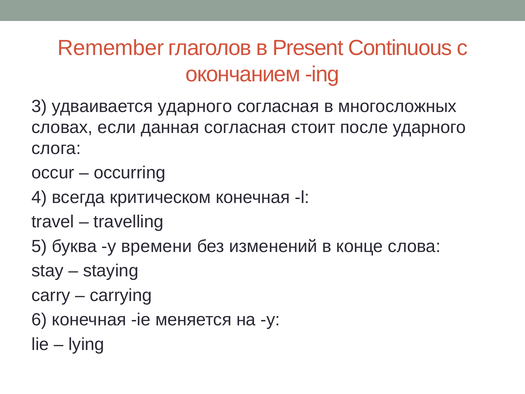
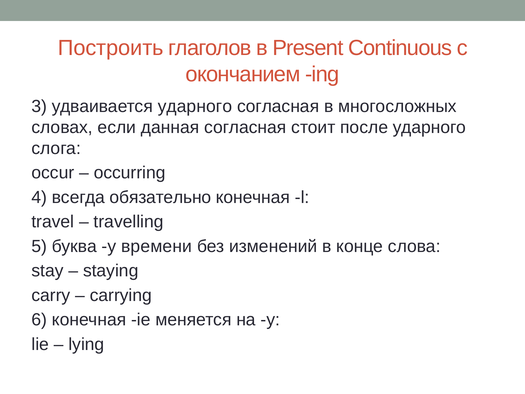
Remember: Remember -> Построить
критическом: критическом -> обязательно
